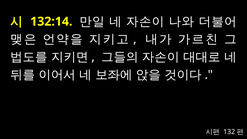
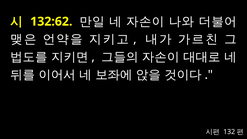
132:14: 132:14 -> 132:62
